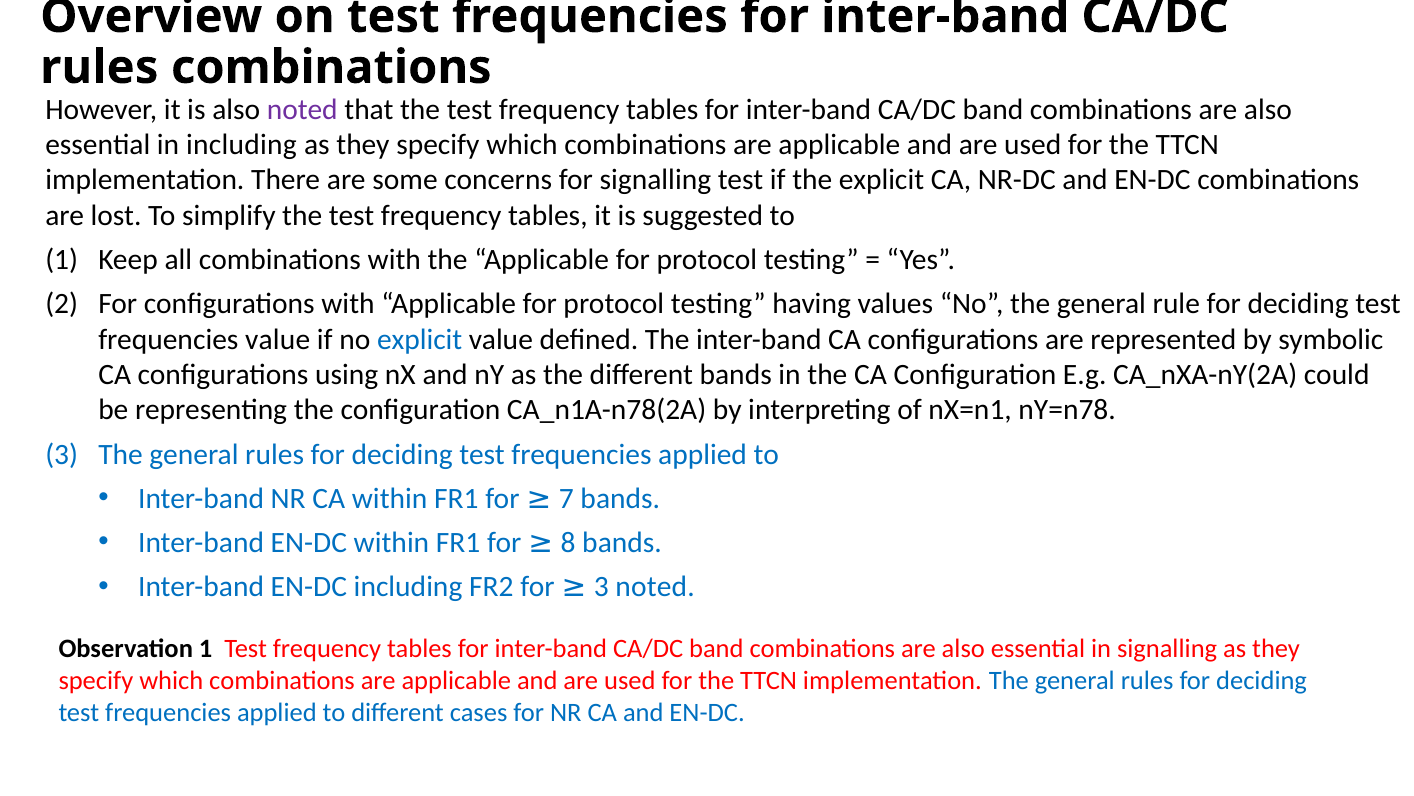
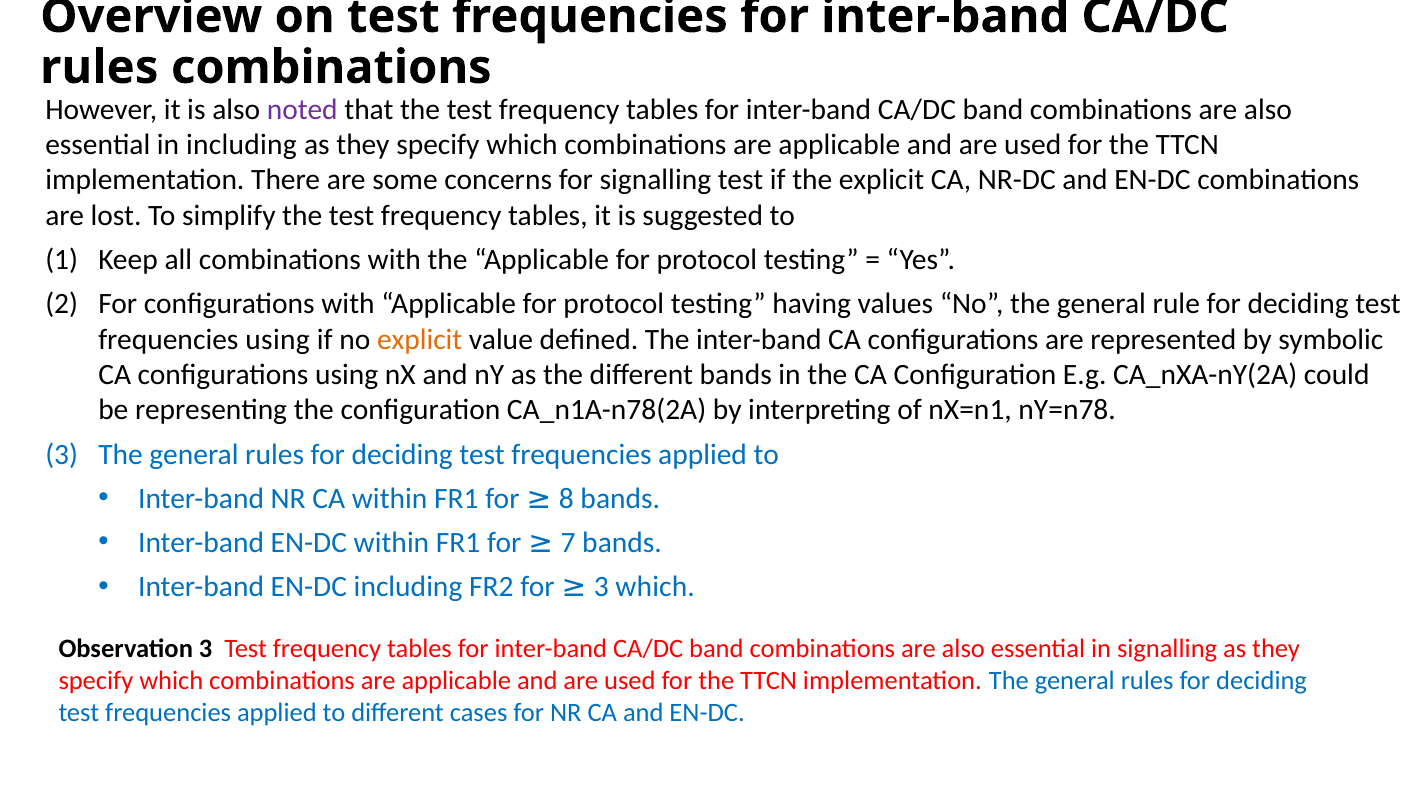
frequencies value: value -> using
explicit at (420, 339) colour: blue -> orange
7: 7 -> 8
8: 8 -> 7
3 noted: noted -> which
Observation 1: 1 -> 3
